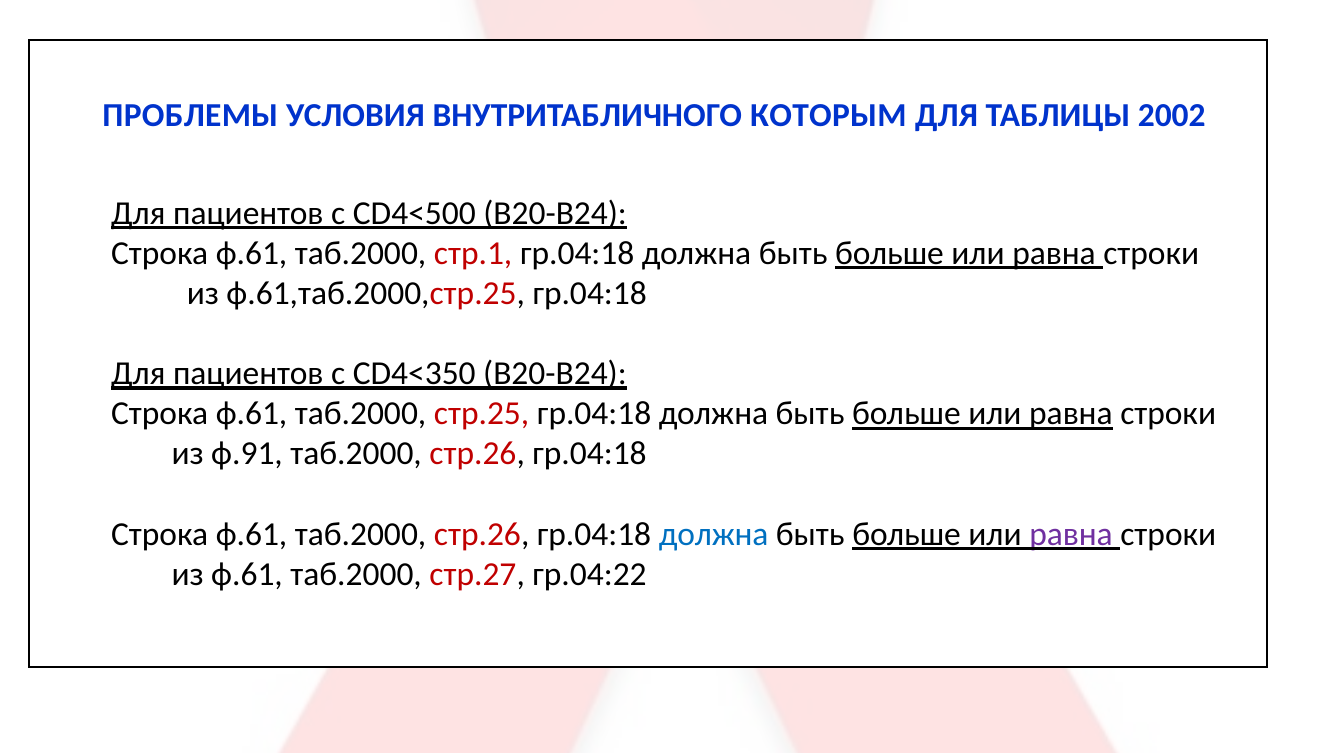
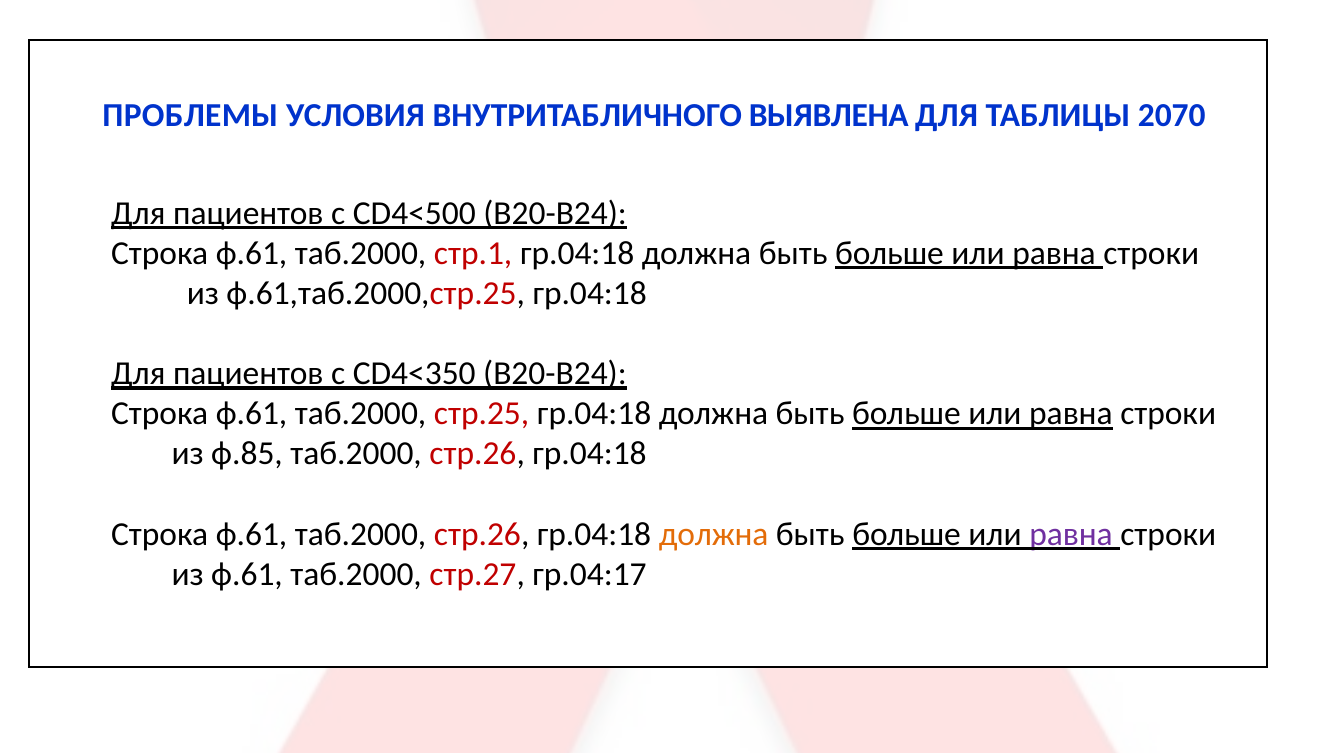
КОТОРЫМ: КОТОРЫМ -> ВЫЯВЛЕНА
2002: 2002 -> 2070
ф.91: ф.91 -> ф.85
должна at (714, 534) colour: blue -> orange
гр.04:22: гр.04:22 -> гр.04:17
